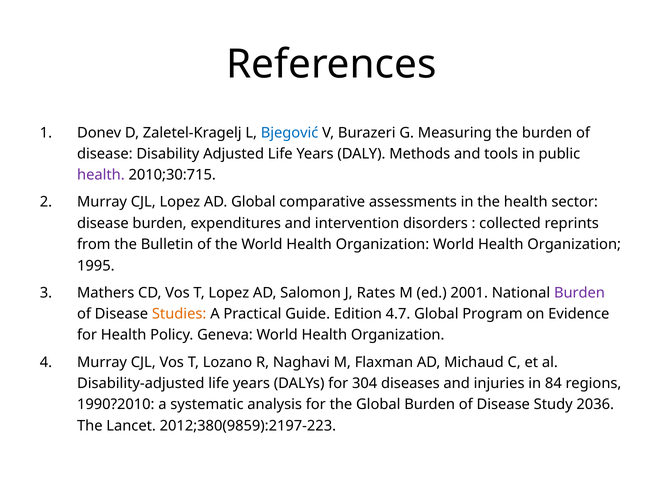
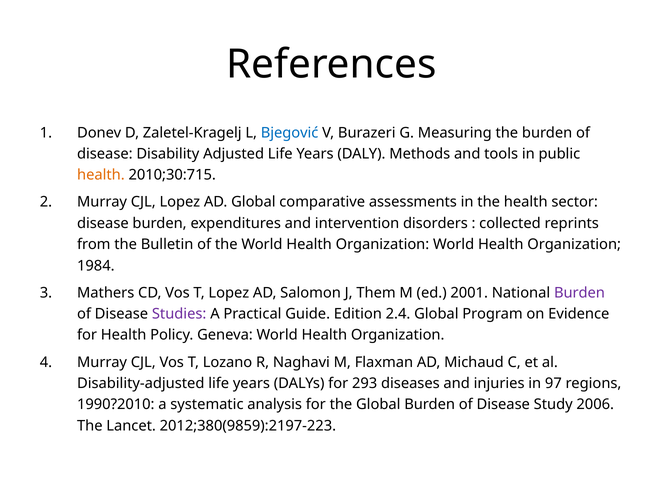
health at (101, 175) colour: purple -> orange
1995: 1995 -> 1984
Rates: Rates -> Them
Studies colour: orange -> purple
4.7: 4.7 -> 2.4
304: 304 -> 293
84: 84 -> 97
2036: 2036 -> 2006
